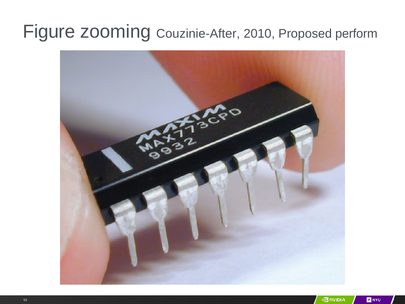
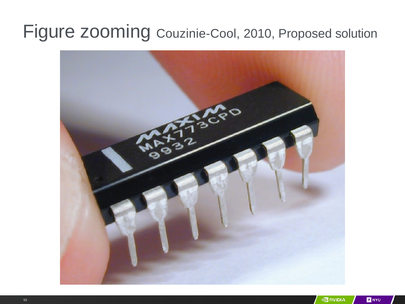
Couzinie-After: Couzinie-After -> Couzinie-Cool
perform: perform -> solution
